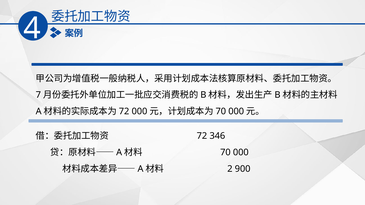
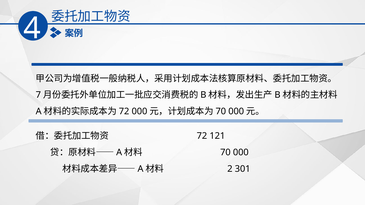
346: 346 -> 121
900: 900 -> 301
